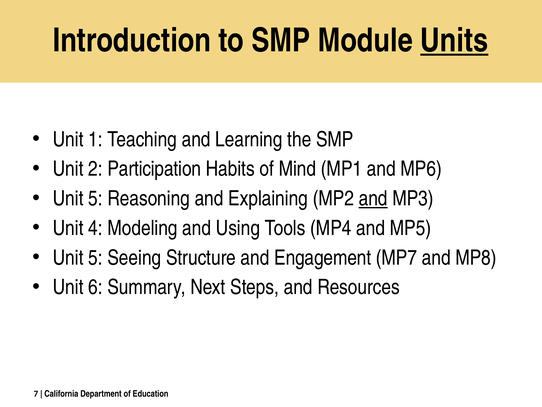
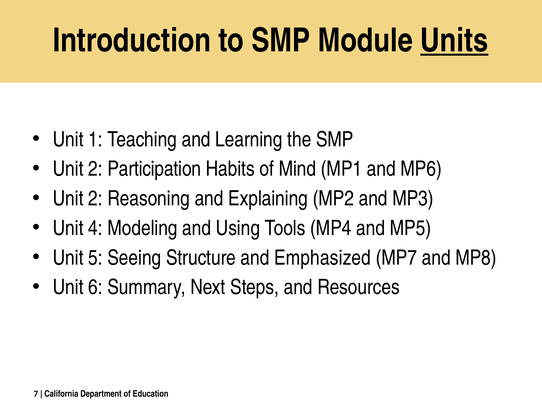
5 at (95, 198): 5 -> 2
and at (373, 198) underline: present -> none
Engagement: Engagement -> Emphasized
